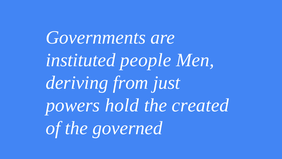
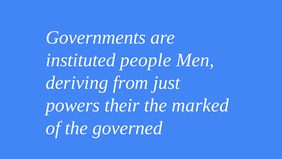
hold: hold -> their
created: created -> marked
